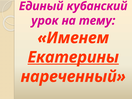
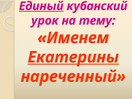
Единый underline: none -> present
